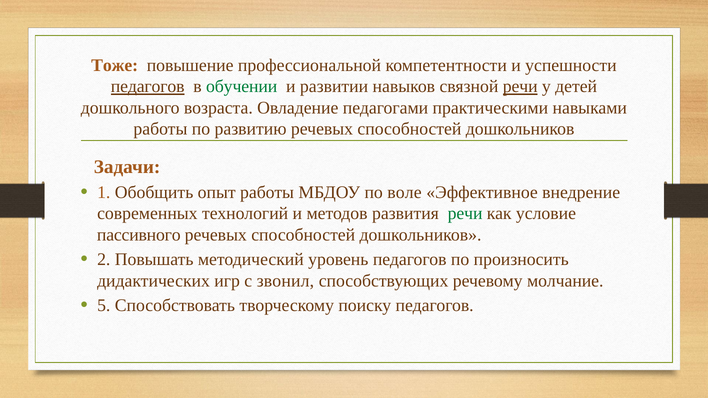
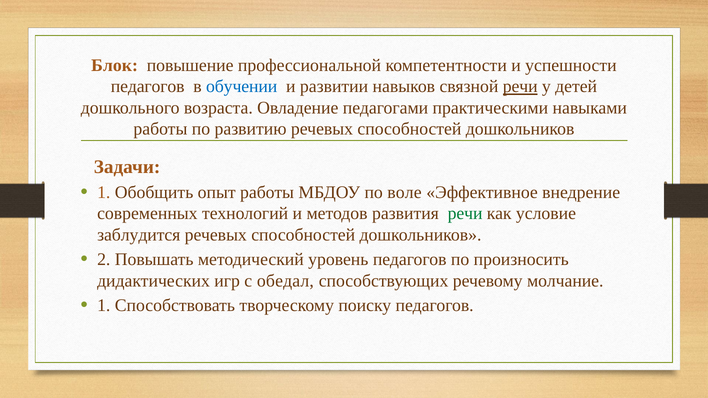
Тоже: Тоже -> Блок
педагогов at (148, 87) underline: present -> none
обучении colour: green -> blue
пассивного: пассивного -> заблудится
звонил: звонил -> обедал
5 at (104, 306): 5 -> 1
